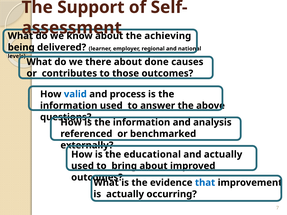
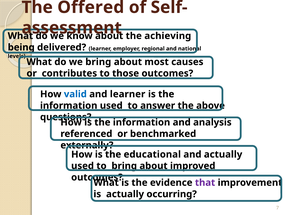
Support: Support -> Offered
we there: there -> bring
done: done -> most
and process: process -> learner
that colour: blue -> purple
